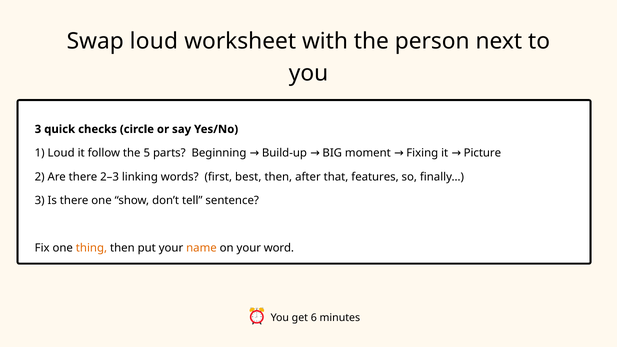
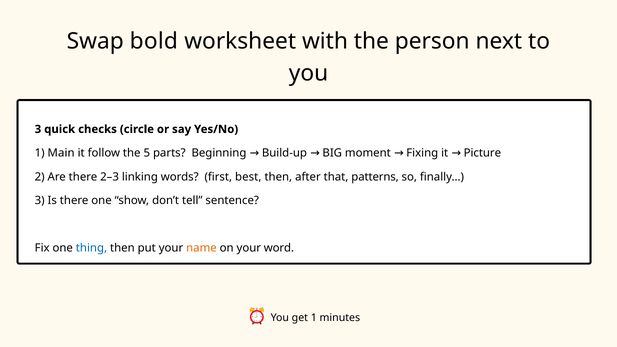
Swap loud: loud -> bold
1 Loud: Loud -> Main
features: features -> patterns
thing colour: orange -> blue
get 6: 6 -> 1
